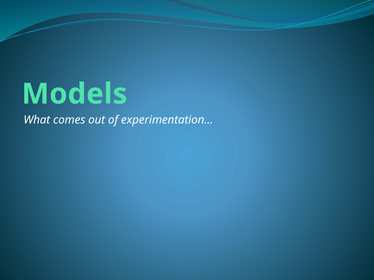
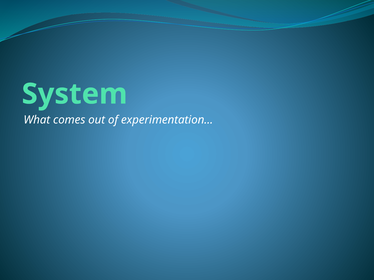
Models: Models -> System
